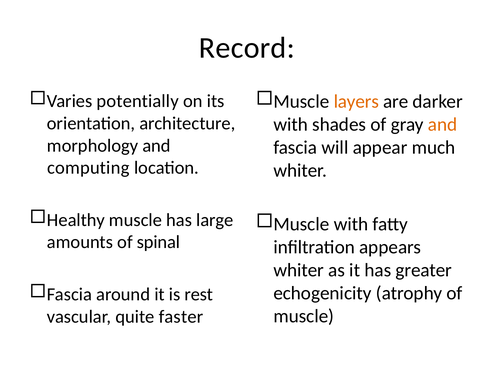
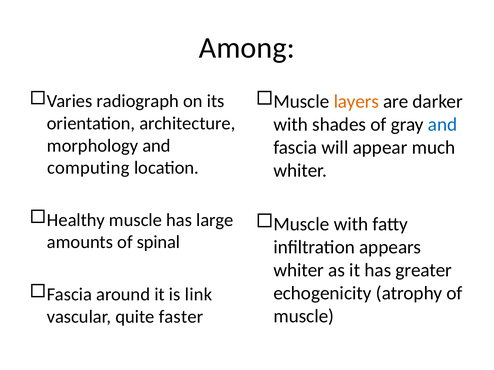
Record: Record -> Among
potentially: potentially -> radiograph
and at (443, 125) colour: orange -> blue
rest: rest -> link
